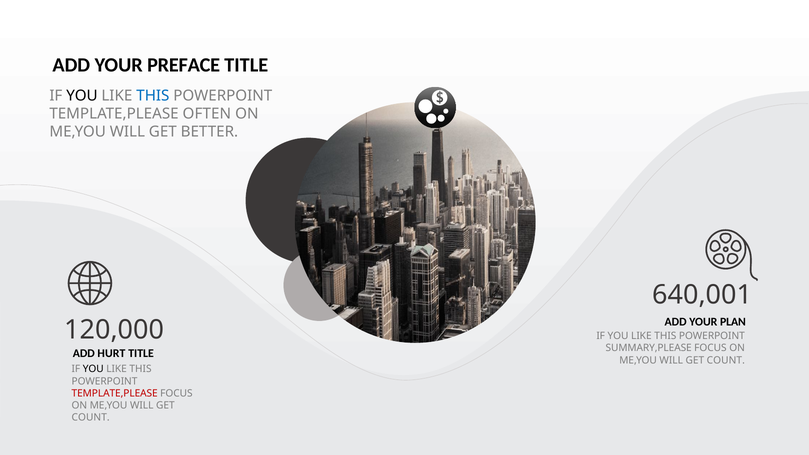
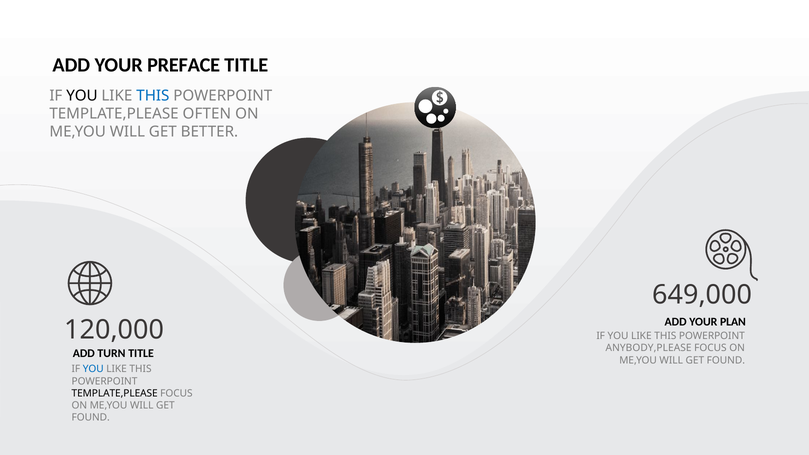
640,001: 640,001 -> 649,000
SUMMARY,PLEASE: SUMMARY,PLEASE -> ANYBODY,PLEASE
HURT: HURT -> TURN
COUNT at (726, 360): COUNT -> FOUND
YOU at (93, 369) colour: black -> blue
TEMPLATE,PLEASE at (115, 393) colour: red -> black
COUNT at (91, 418): COUNT -> FOUND
